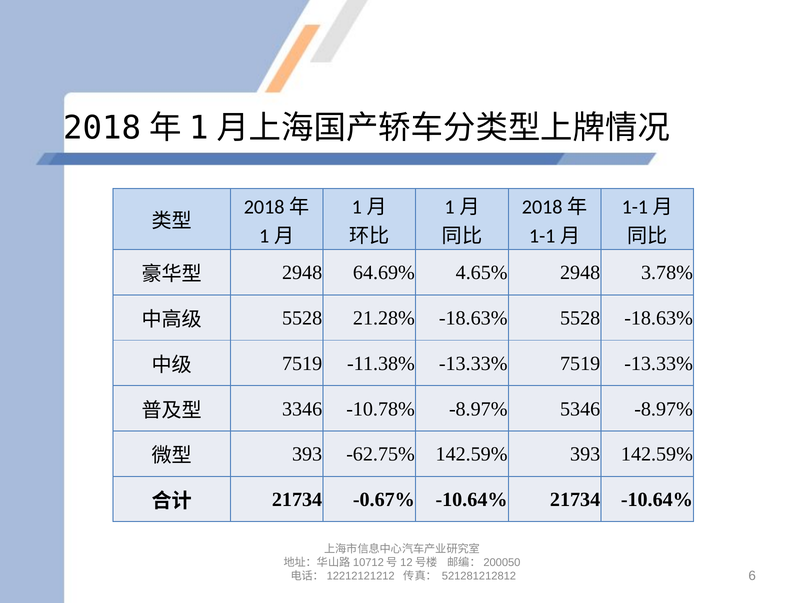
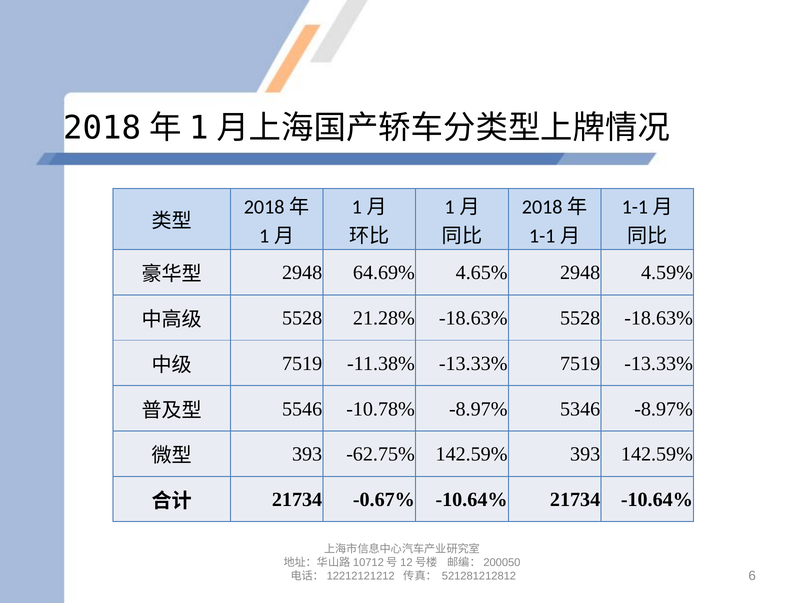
3.78%: 3.78% -> 4.59%
3346: 3346 -> 5546
